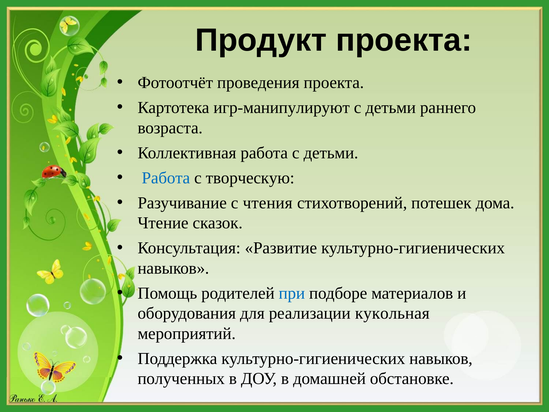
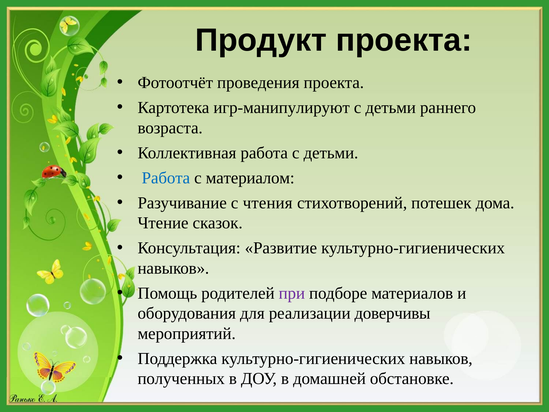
творческую: творческую -> материалом
при colour: blue -> purple
кукольная: кукольная -> доверчивы
